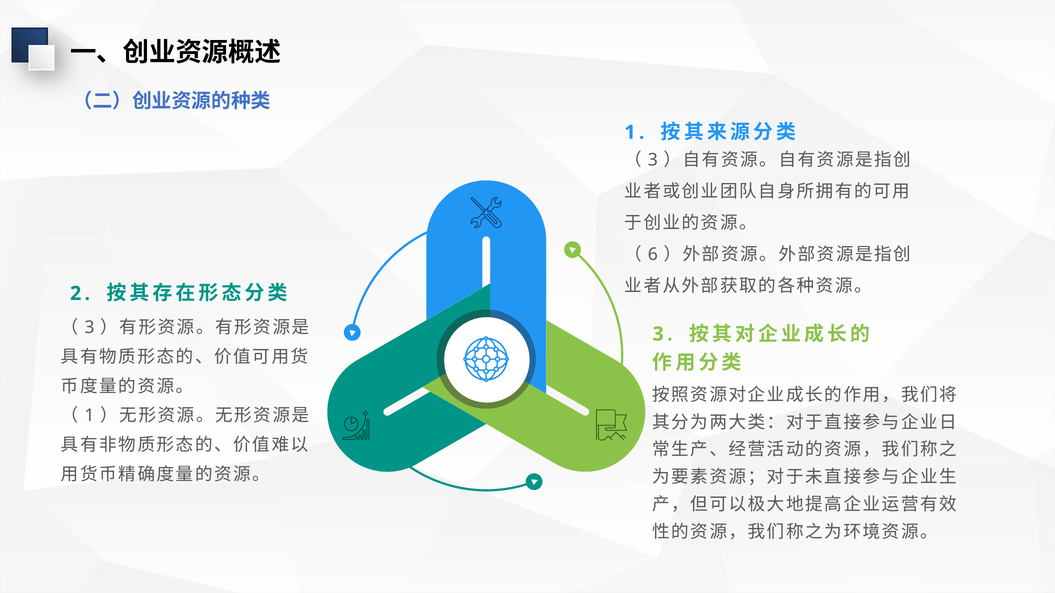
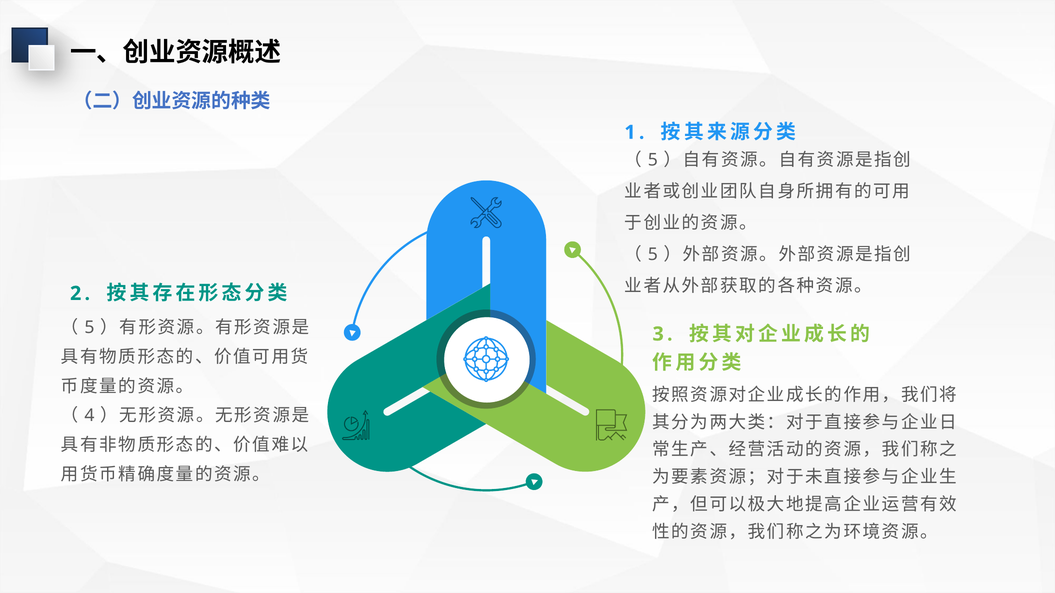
3 at (653, 160): 3 -> 5
6 at (653, 255): 6 -> 5
3 at (89, 327): 3 -> 5
1 at (89, 416): 1 -> 4
